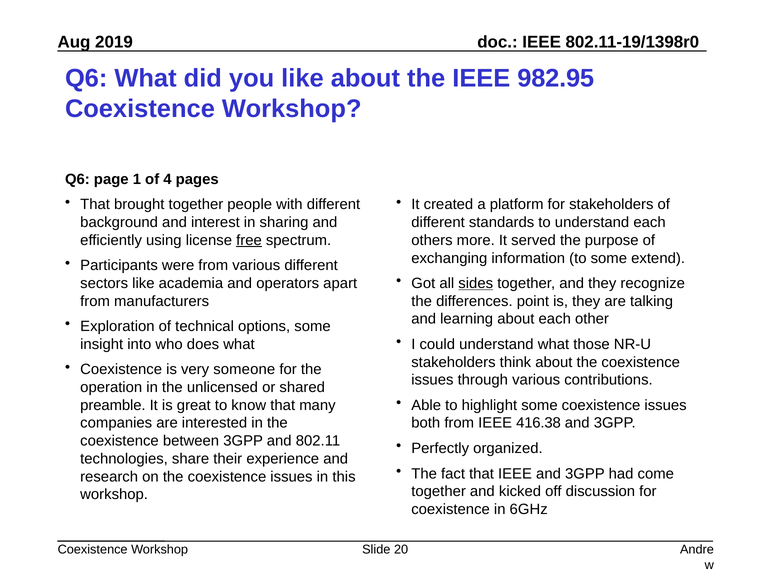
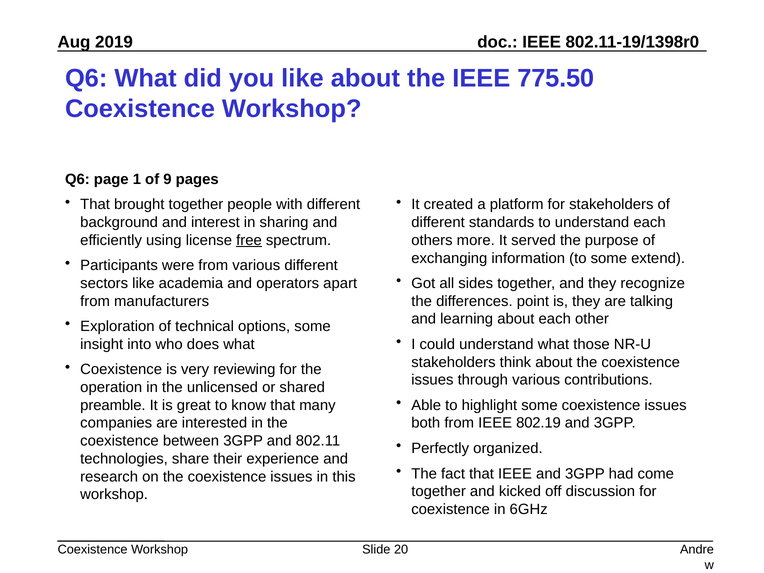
982.95: 982.95 -> 775.50
4: 4 -> 9
sides underline: present -> none
someone: someone -> reviewing
416.38: 416.38 -> 802.19
